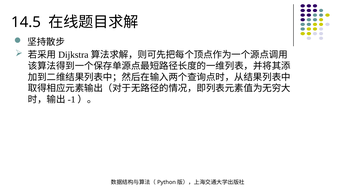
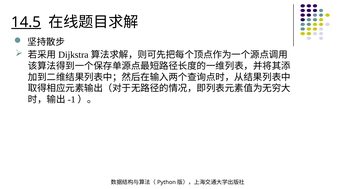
14.5 underline: none -> present
